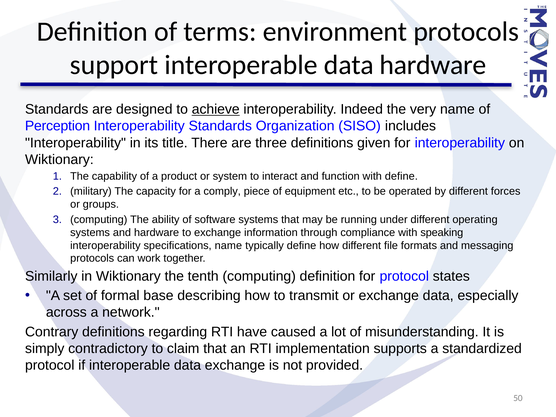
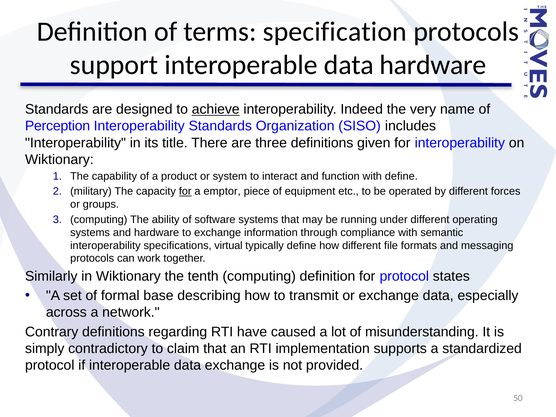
environment: environment -> specification
for at (185, 191) underline: none -> present
comply: comply -> emptor
speaking: speaking -> semantic
specifications name: name -> virtual
